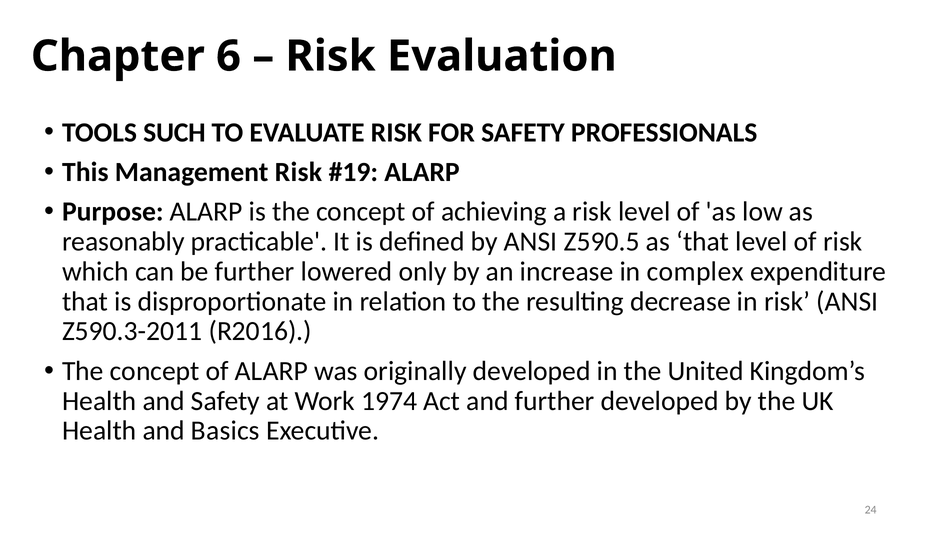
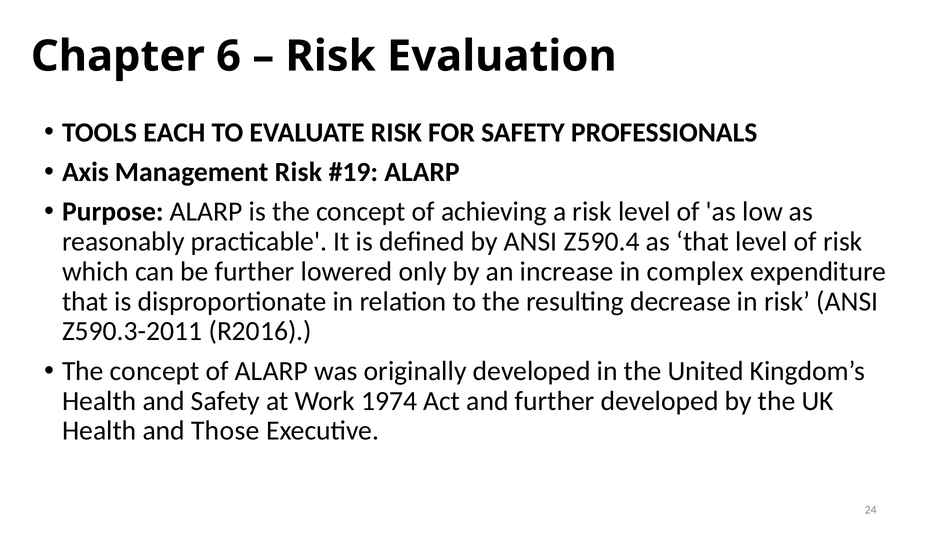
SUCH: SUCH -> EACH
This: This -> Axis
Z590.5: Z590.5 -> Z590.4
Basics: Basics -> Those
